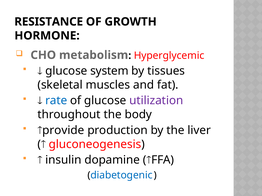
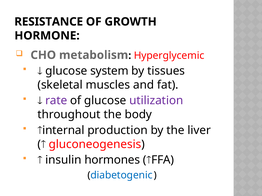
rate colour: blue -> purple
provide: provide -> internal
dopamine: dopamine -> hormones
